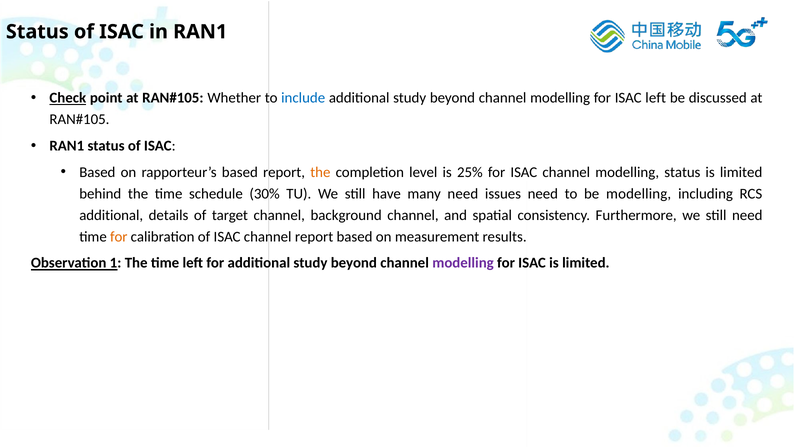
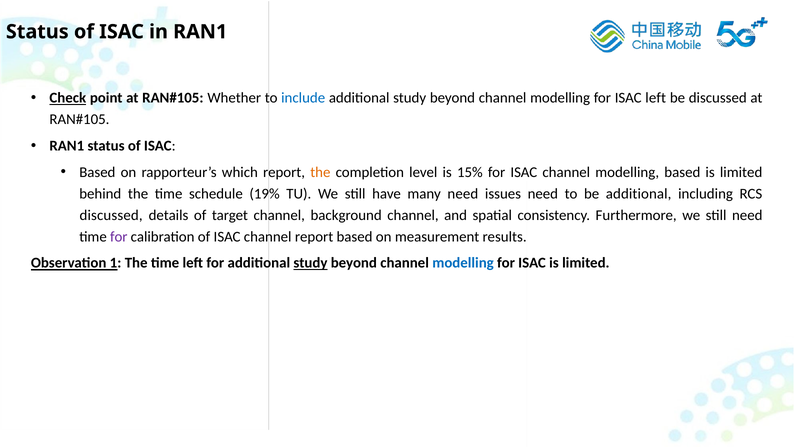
rapporteur’s based: based -> which
25%: 25% -> 15%
modelling status: status -> based
30%: 30% -> 19%
be modelling: modelling -> additional
additional at (111, 215): additional -> discussed
for at (119, 236) colour: orange -> purple
study at (310, 263) underline: none -> present
modelling at (463, 263) colour: purple -> blue
